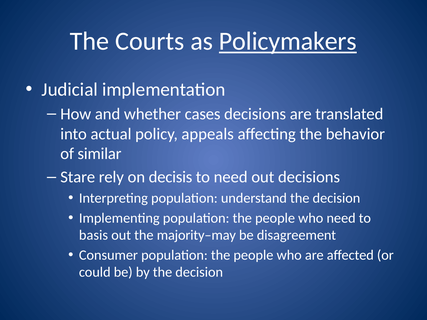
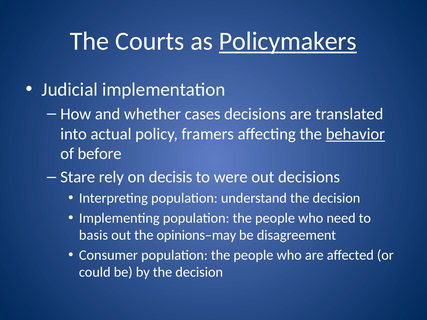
appeals: appeals -> framers
behavior underline: none -> present
similar: similar -> before
to need: need -> were
majority–may: majority–may -> opinions–may
